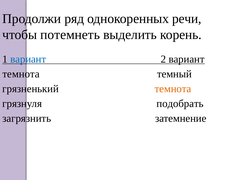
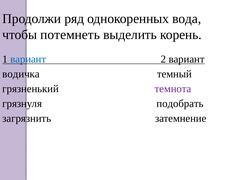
речи: речи -> вода
темнота at (21, 74): темнота -> водичка
темнота at (173, 89) colour: orange -> purple
